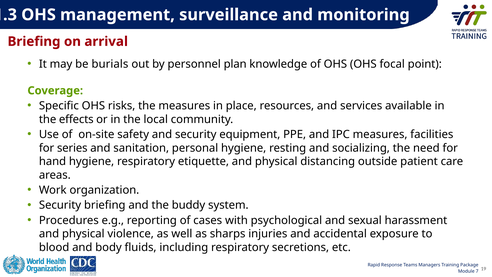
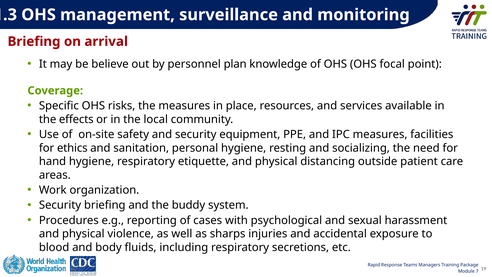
burials: burials -> believe
series: series -> ethics
